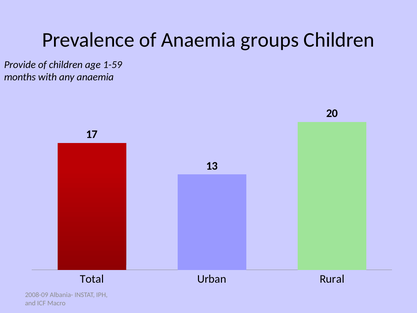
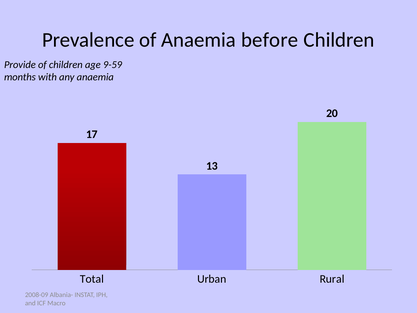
groups: groups -> before
1-59: 1-59 -> 9-59
